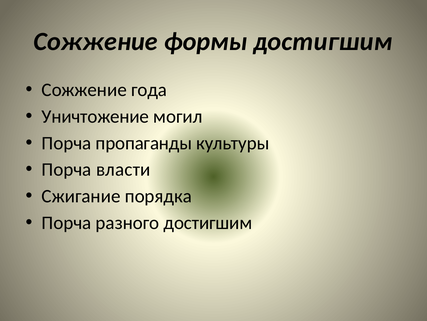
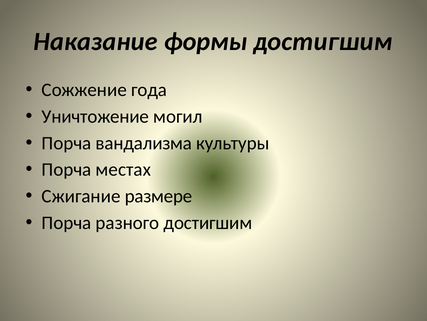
Сожжение at (96, 41): Сожжение -> Наказание
пропаганды: пропаганды -> вандализма
власти: власти -> местах
порядка: порядка -> размере
